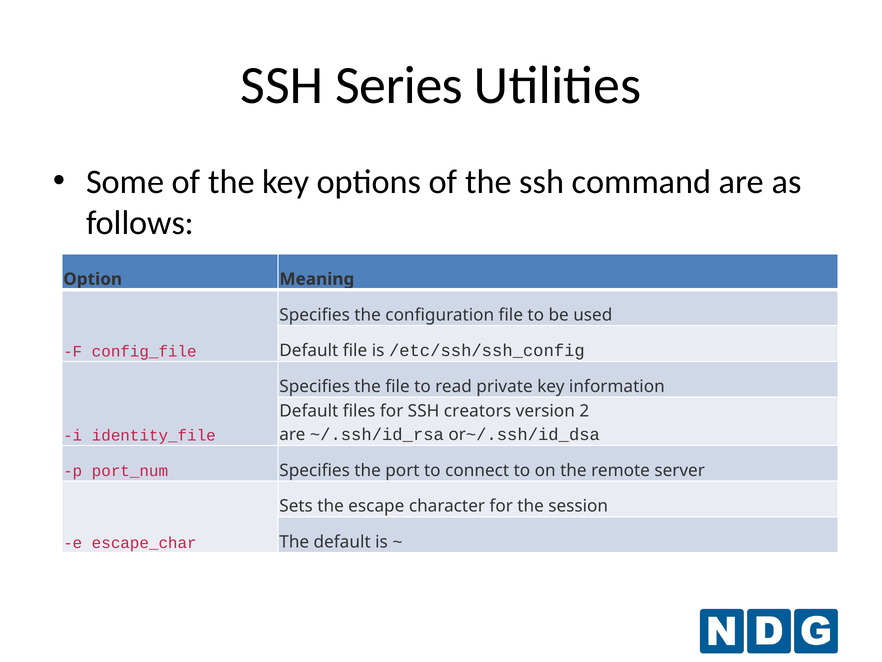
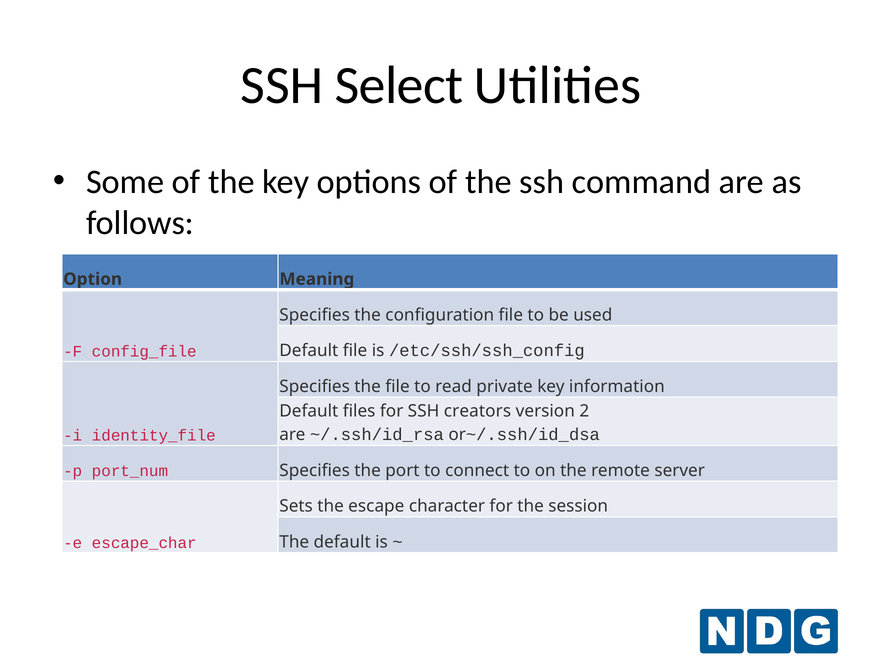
Series: Series -> Select
